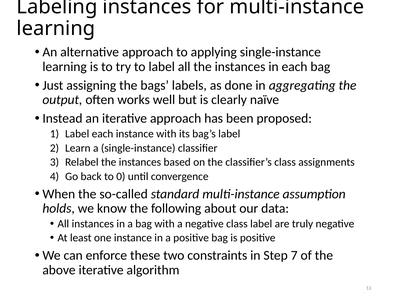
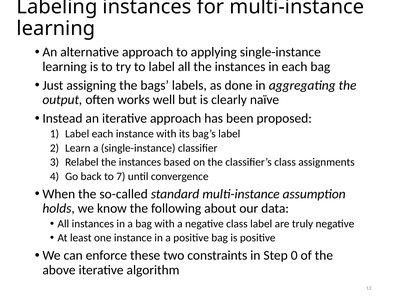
0: 0 -> 7
7: 7 -> 0
